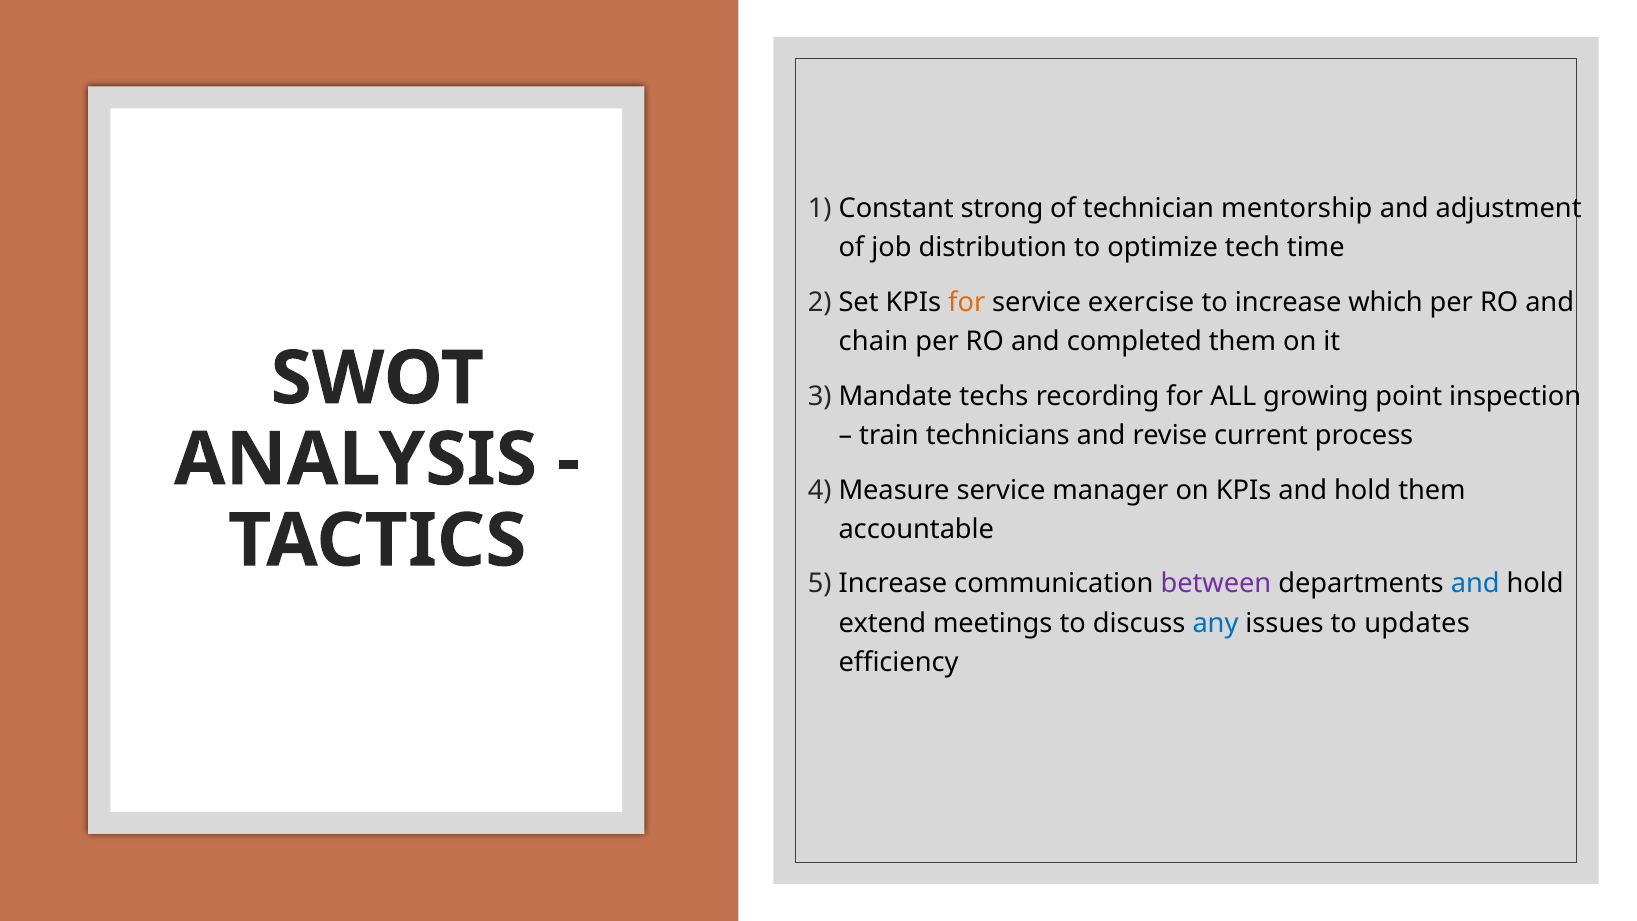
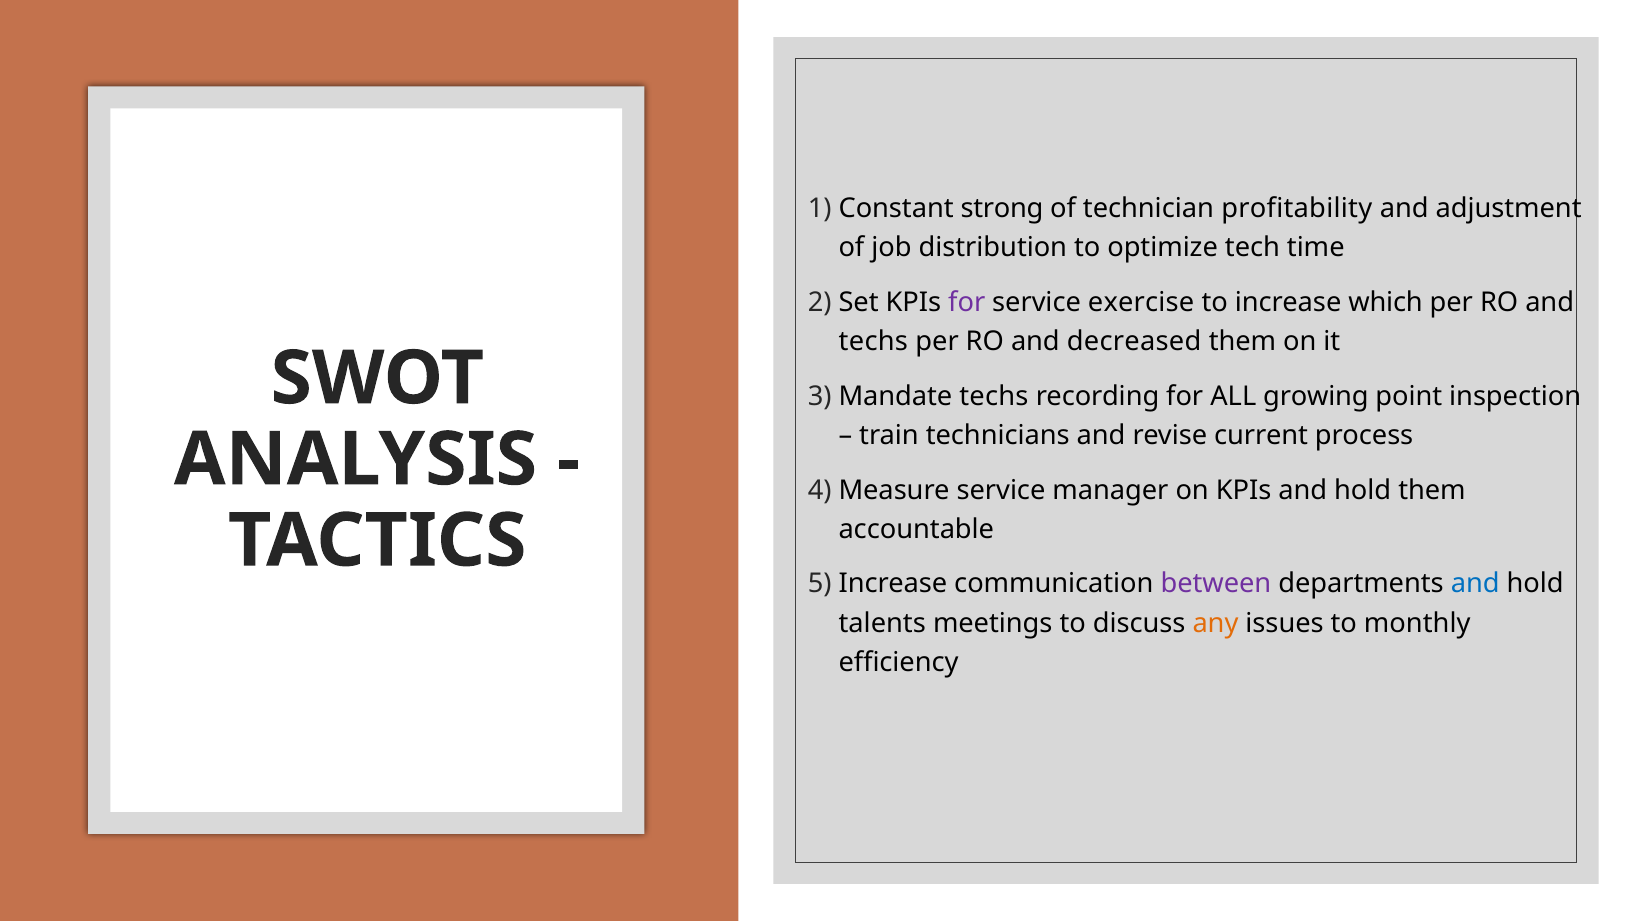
mentorship: mentorship -> profitability
for at (967, 302) colour: orange -> purple
chain at (873, 342): chain -> techs
completed: completed -> decreased
extend: extend -> talents
any colour: blue -> orange
updates: updates -> monthly
